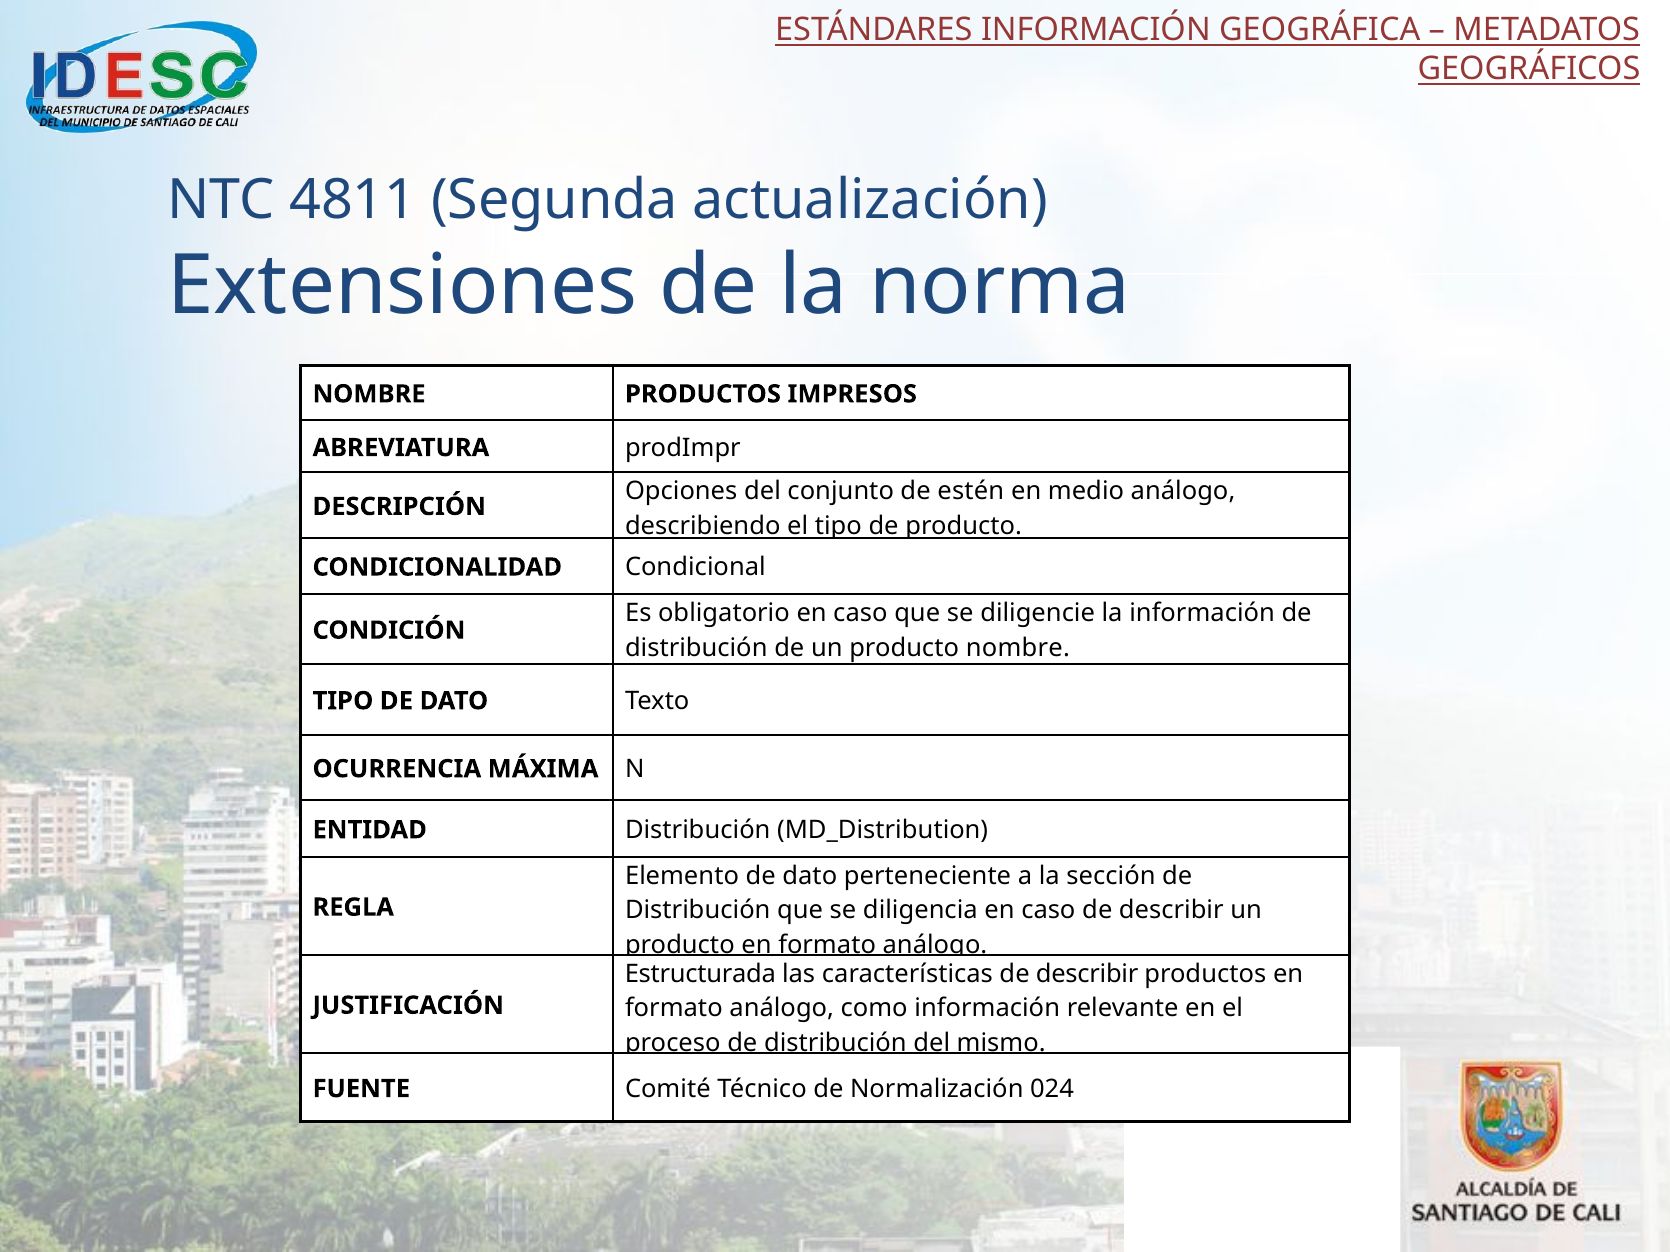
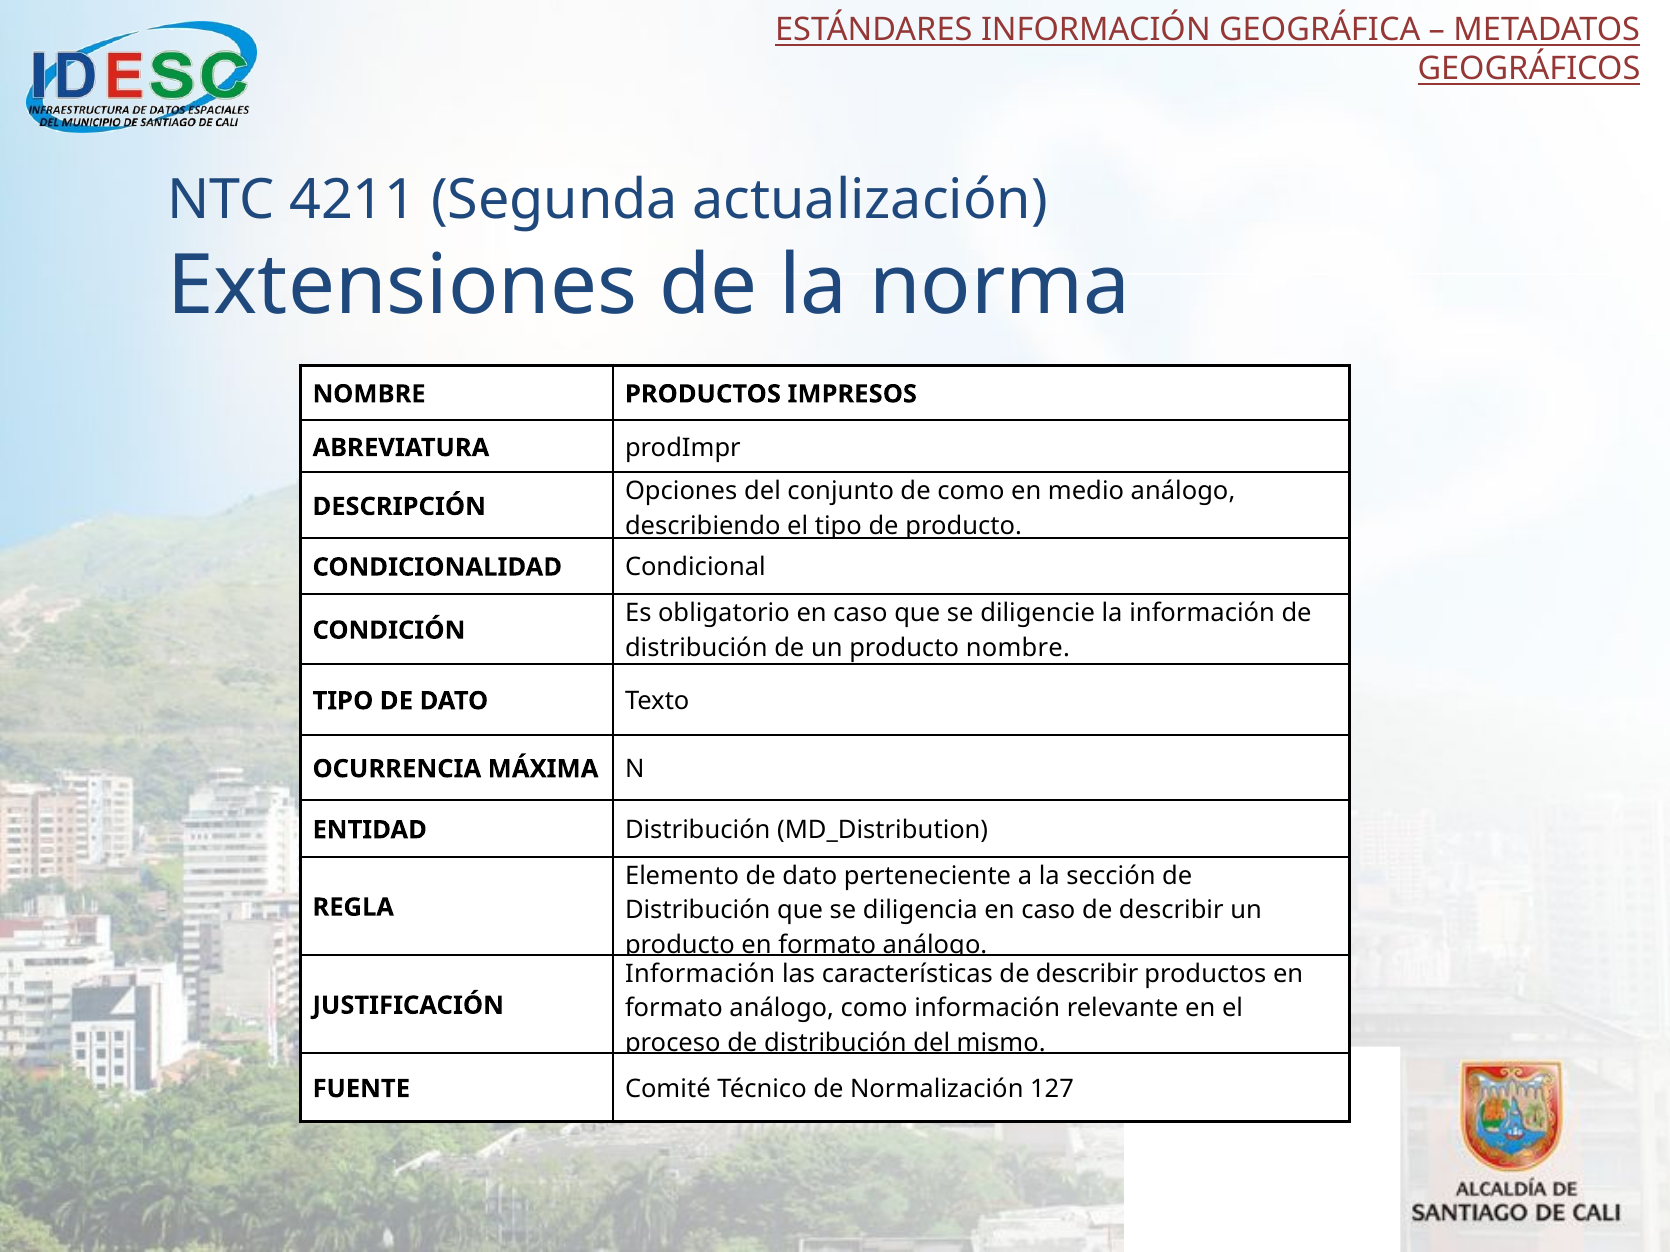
4811: 4811 -> 4211
de estén: estén -> como
Estructurada at (700, 974): Estructurada -> Información
024: 024 -> 127
